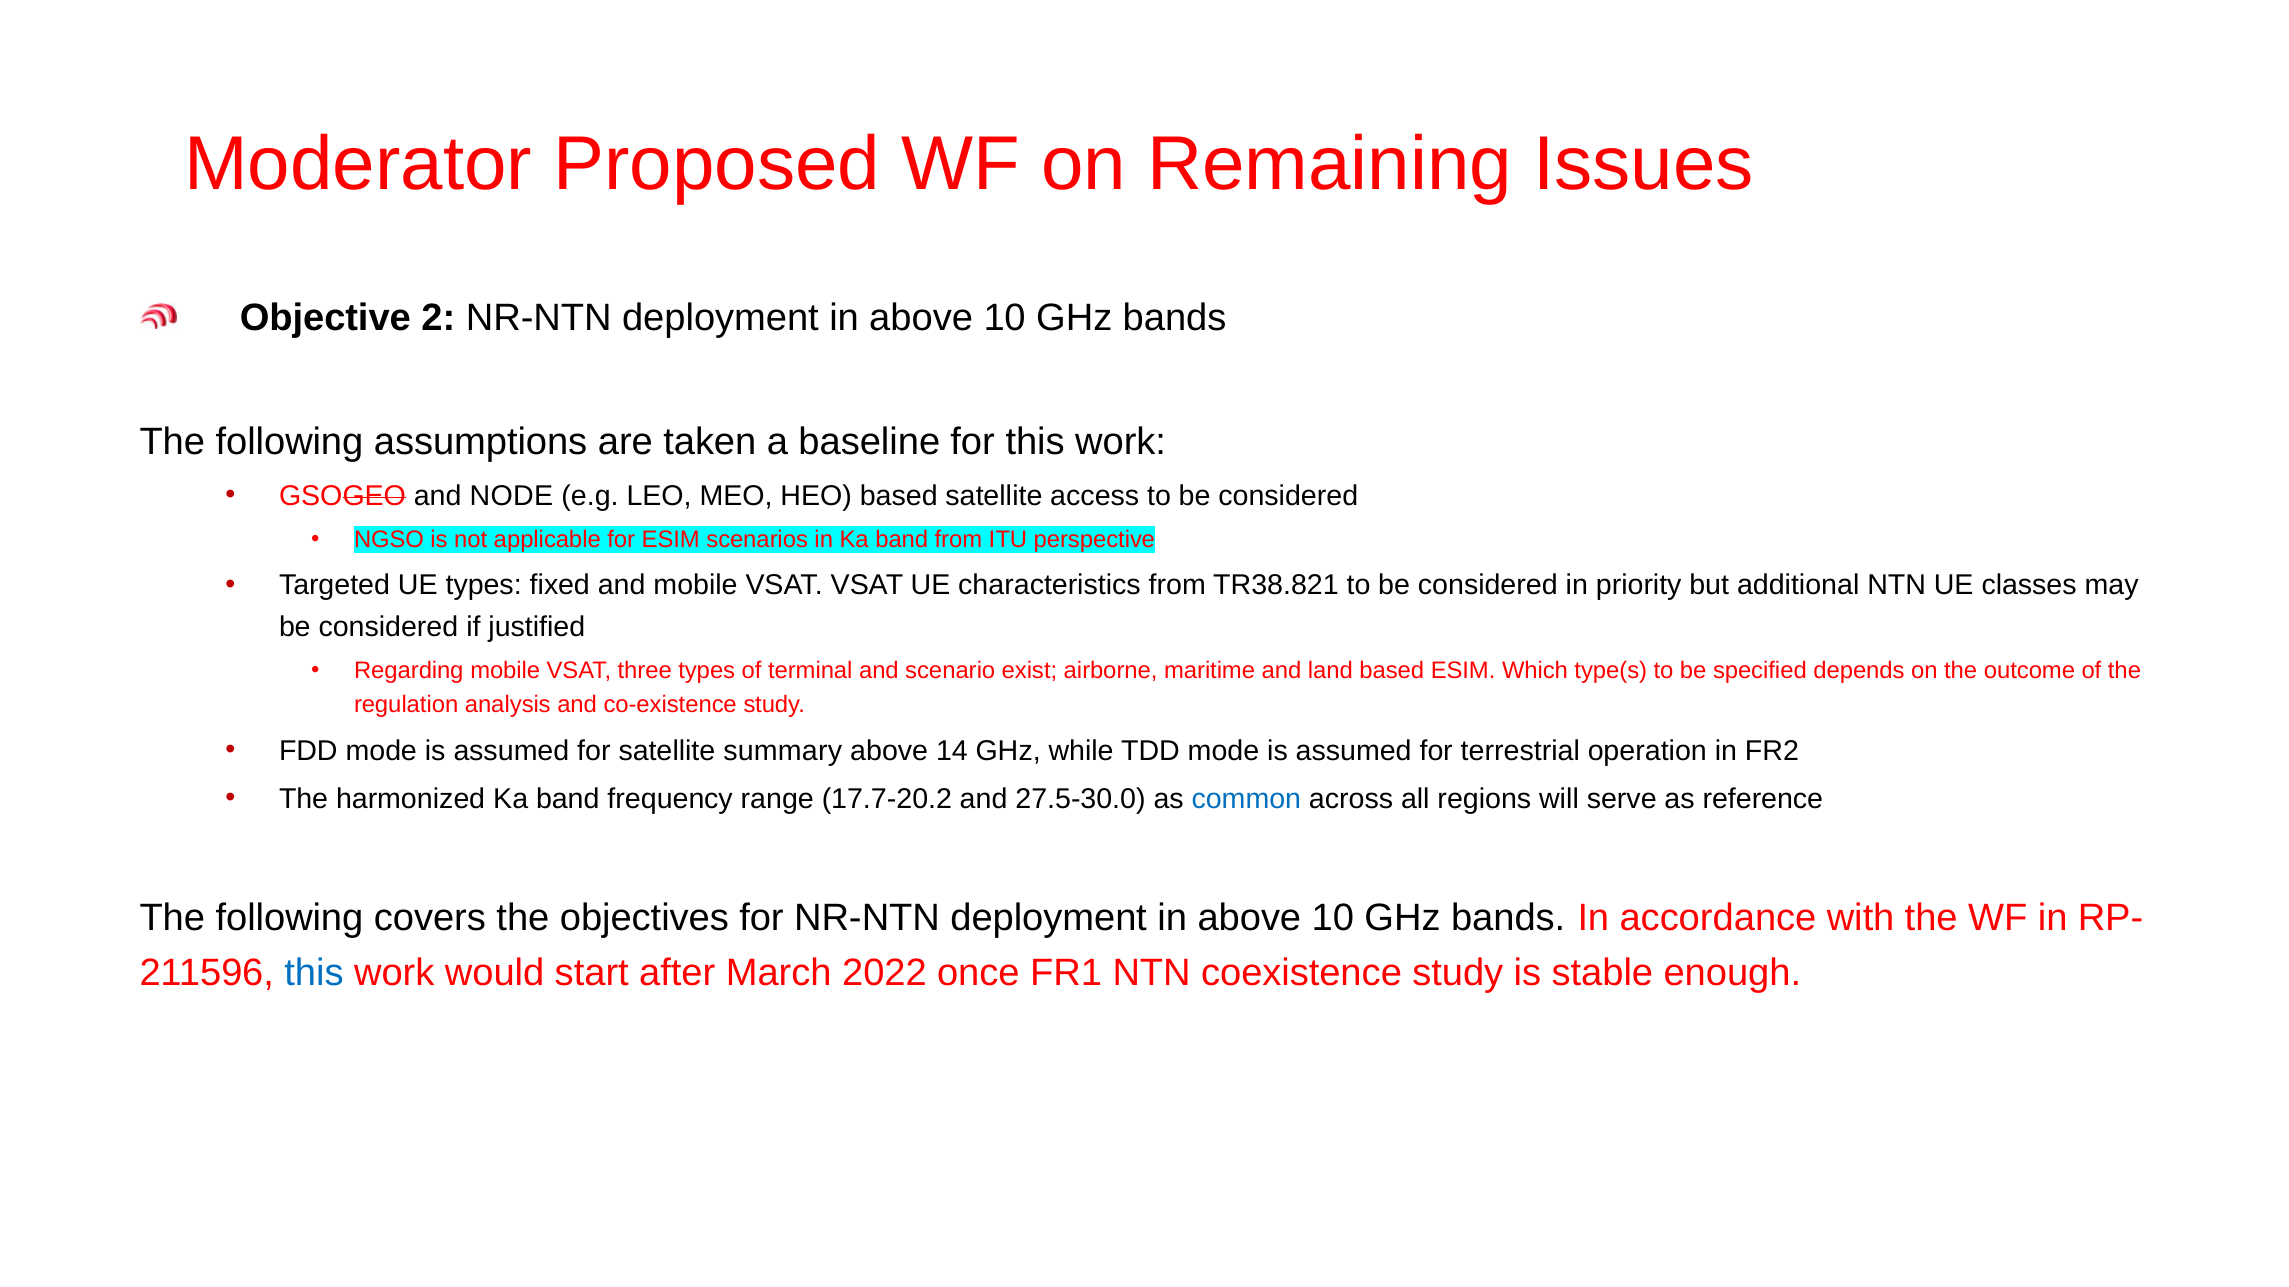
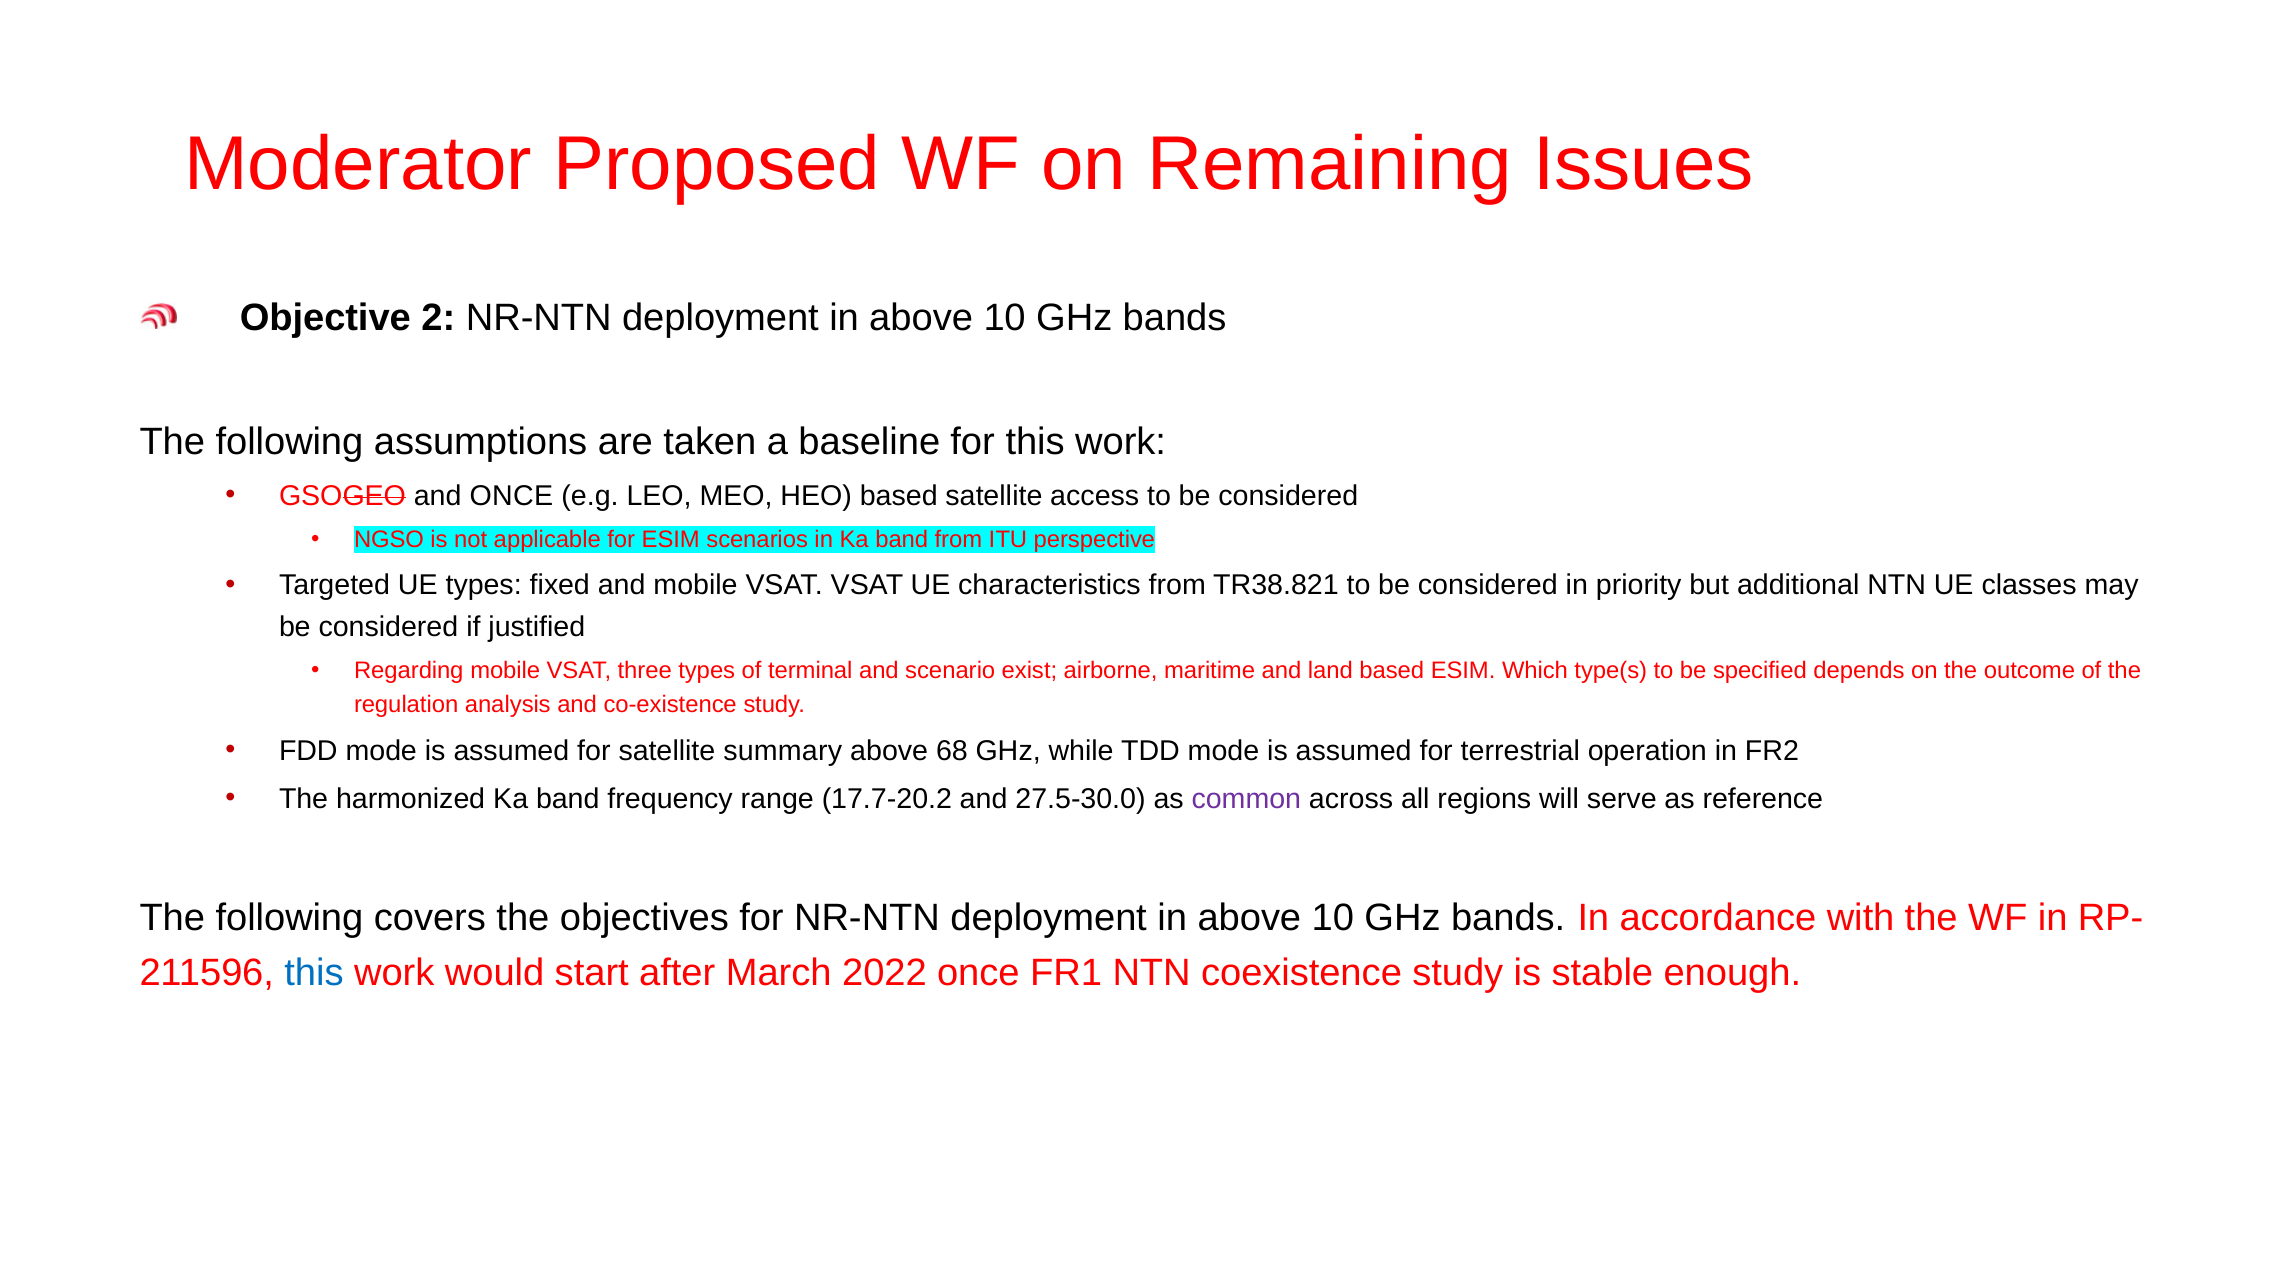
and NODE: NODE -> ONCE
14: 14 -> 68
common colour: blue -> purple
